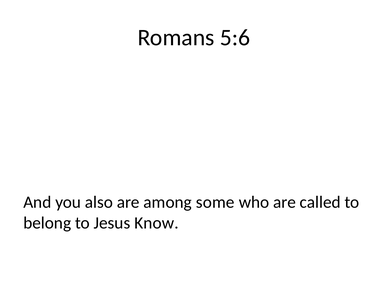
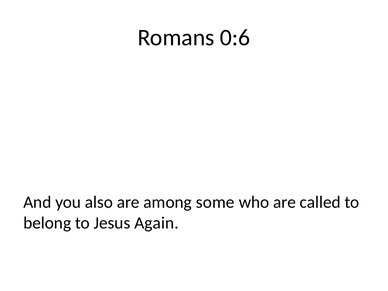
5:6: 5:6 -> 0:6
Know: Know -> Again
